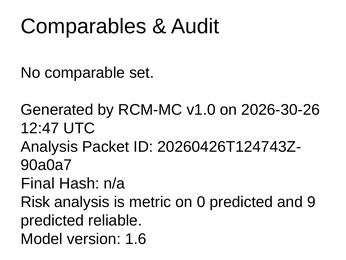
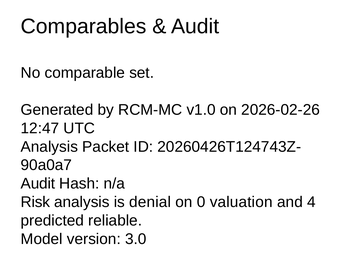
2026-30-26: 2026-30-26 -> 2026-02-26
Final at (38, 183): Final -> Audit
metric: metric -> denial
0 predicted: predicted -> valuation
9: 9 -> 4
1.6: 1.6 -> 3.0
